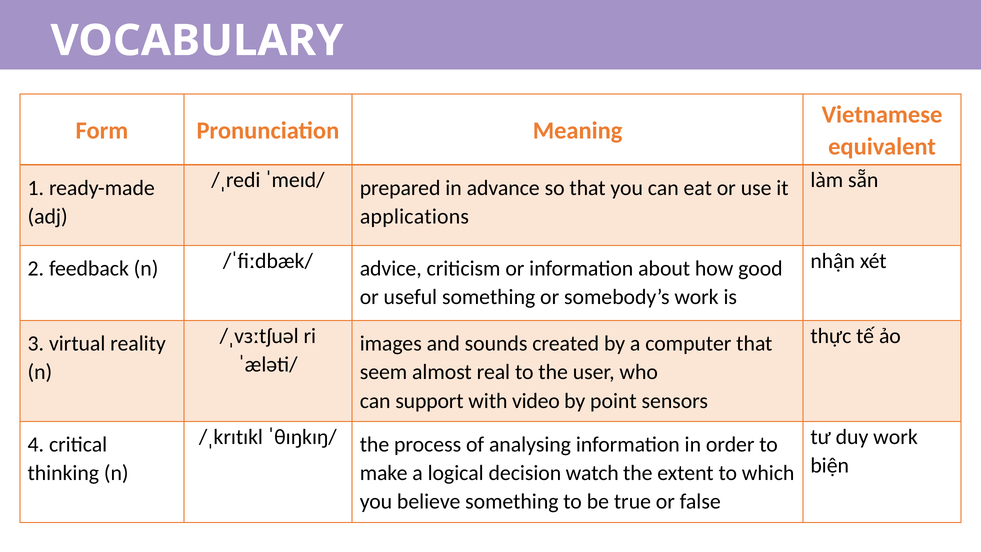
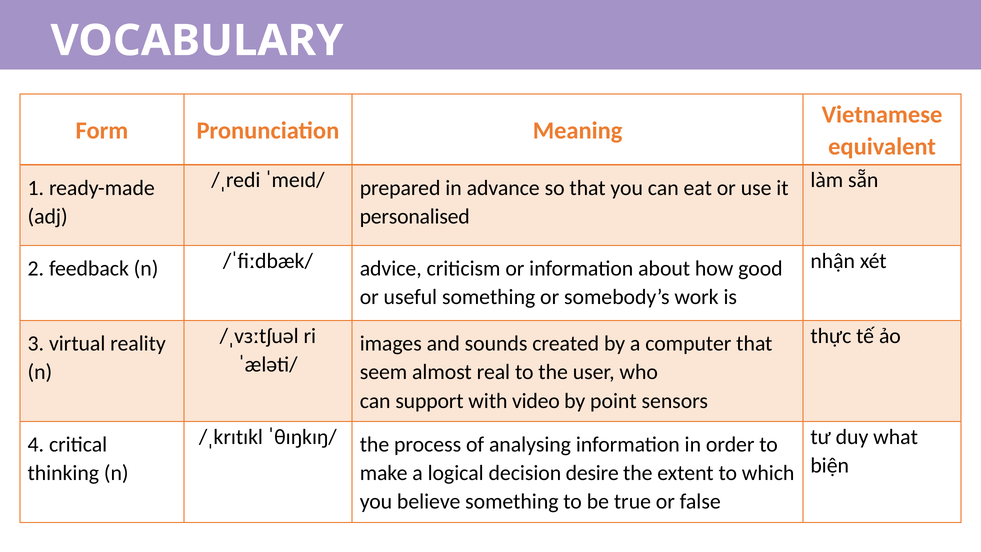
applications: applications -> personalised
duy work: work -> what
watch: watch -> desire
